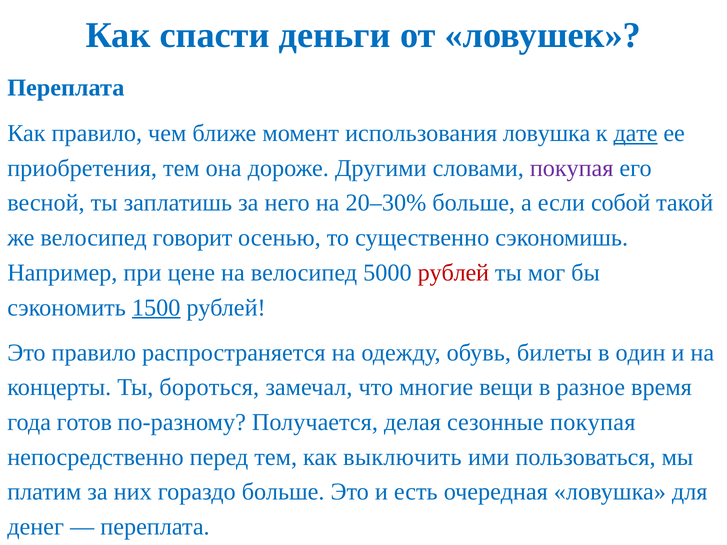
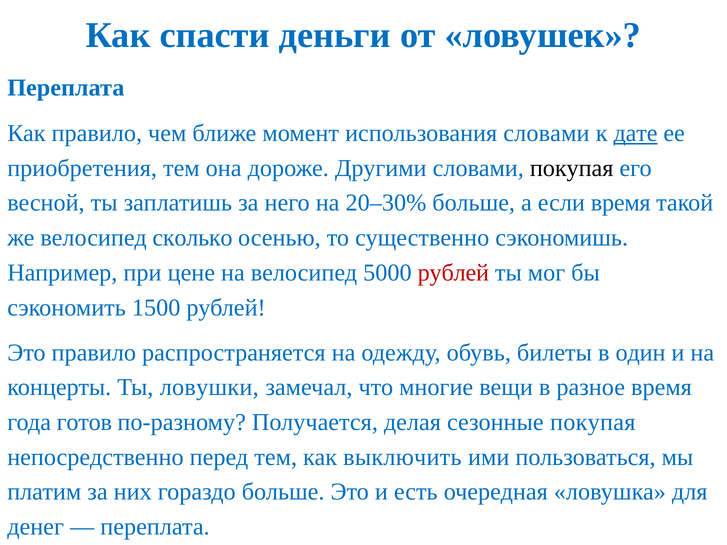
использования ловушка: ловушка -> словами
покупая at (572, 168) colour: purple -> black
если собой: собой -> время
говорит: говорит -> сколько
1500 underline: present -> none
бороться: бороться -> ловушки
